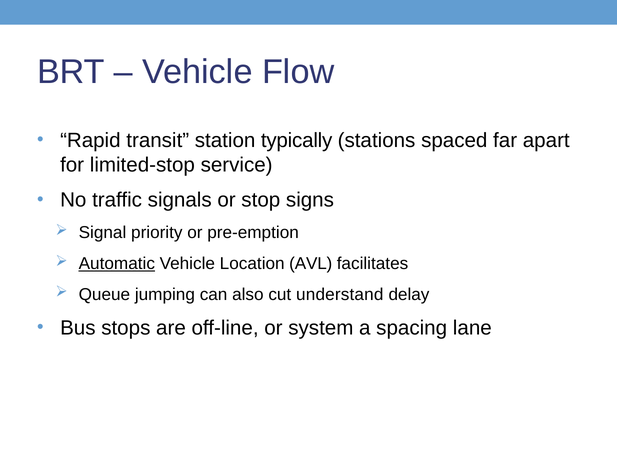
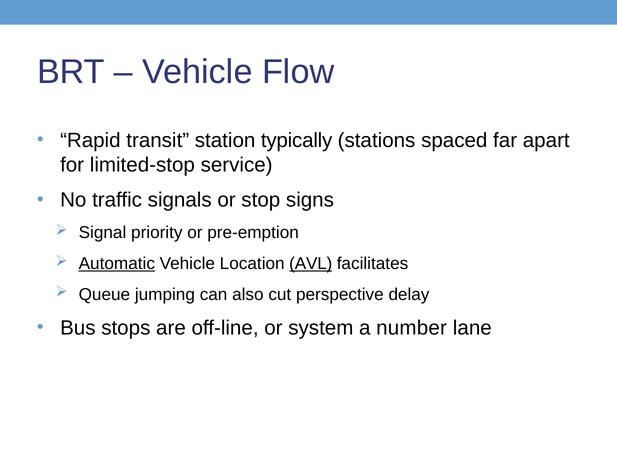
AVL underline: none -> present
understand: understand -> perspective
spacing: spacing -> number
